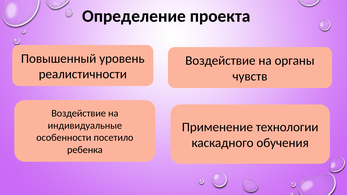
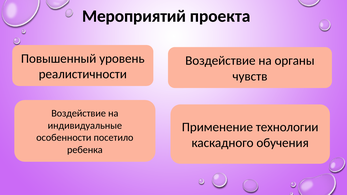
Определение: Определение -> Мероприятий
